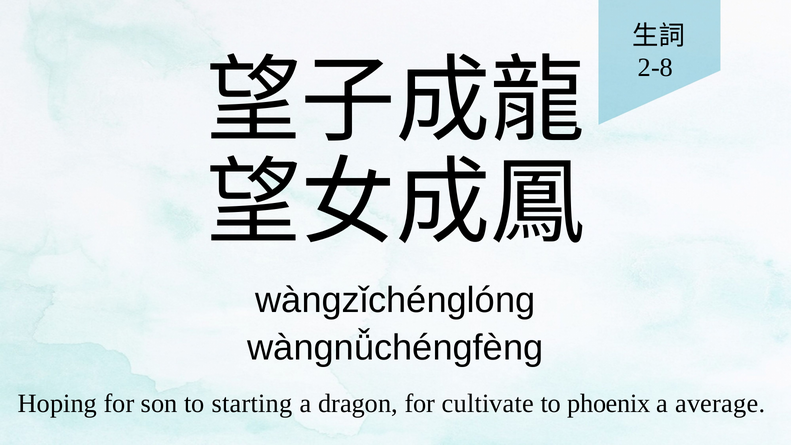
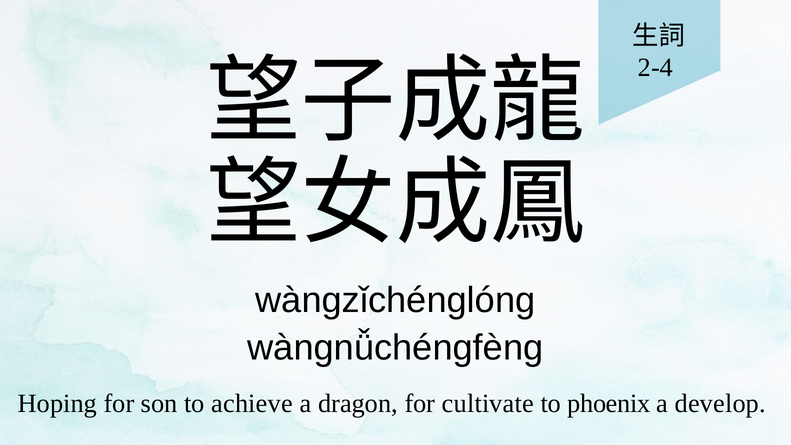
2-8: 2-8 -> 2-4
starting: starting -> achieve
average: average -> develop
